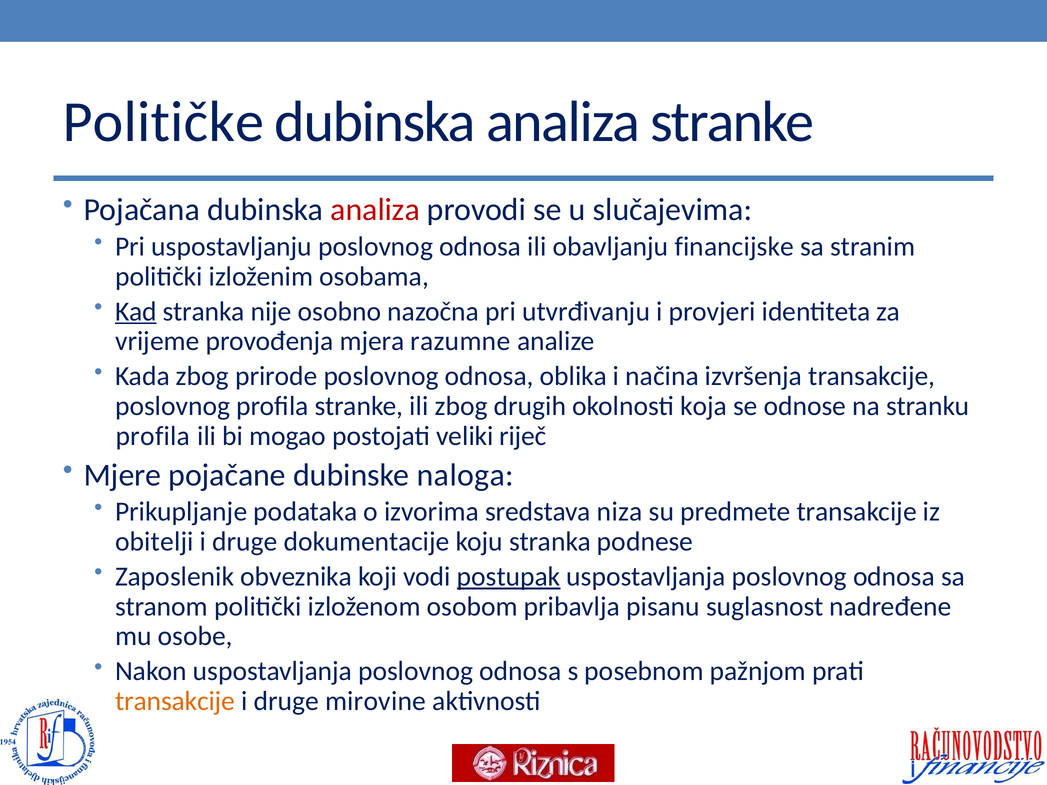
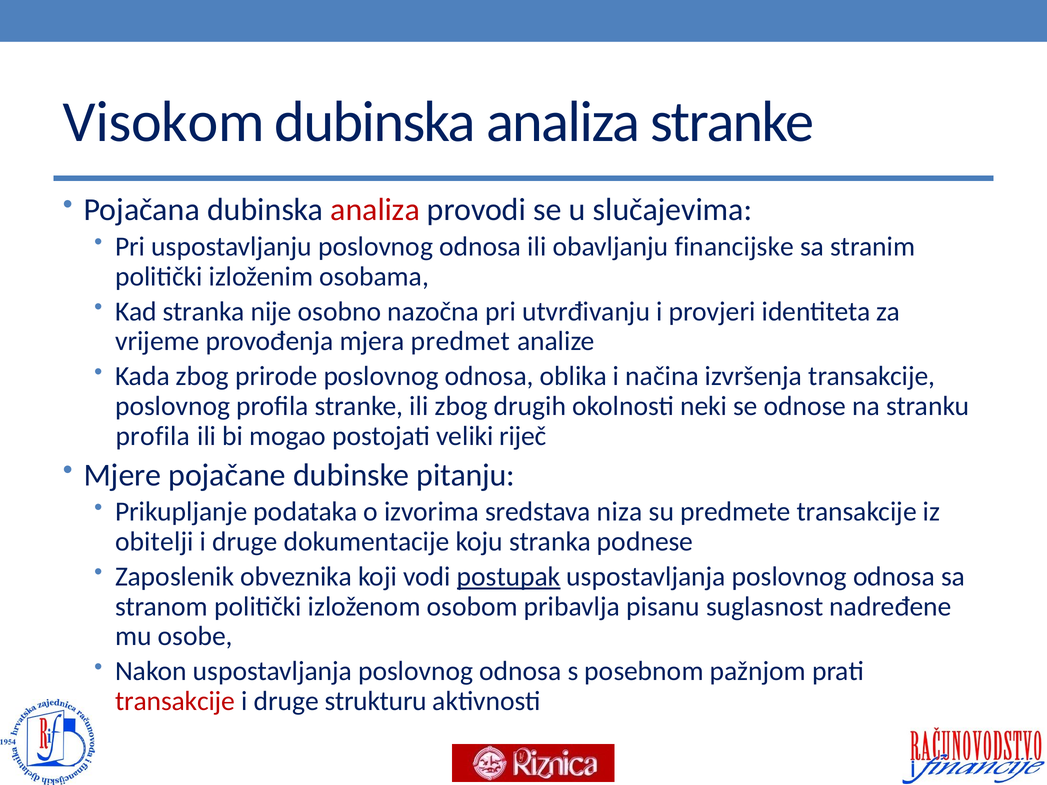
Političke: Političke -> Visokom
Kad underline: present -> none
razumne: razumne -> predmet
koja: koja -> neki
naloga: naloga -> pitanju
transakcije at (175, 701) colour: orange -> red
mirovine: mirovine -> strukturu
